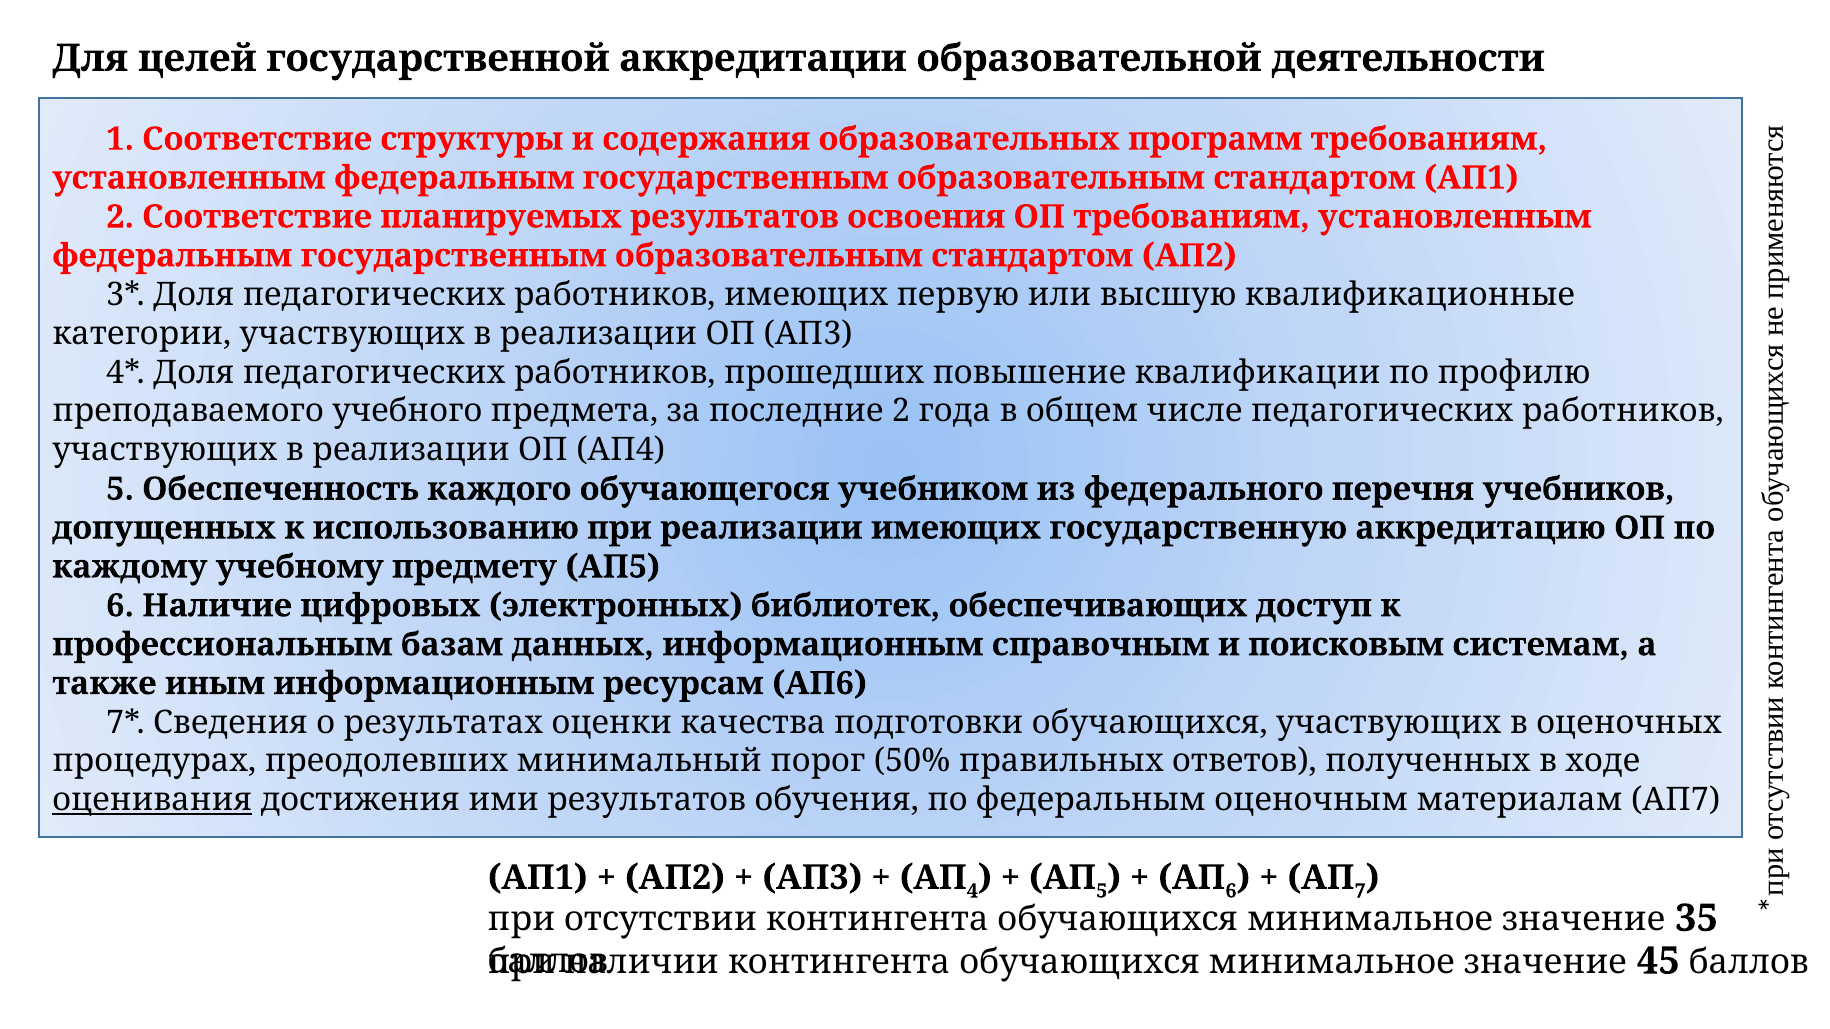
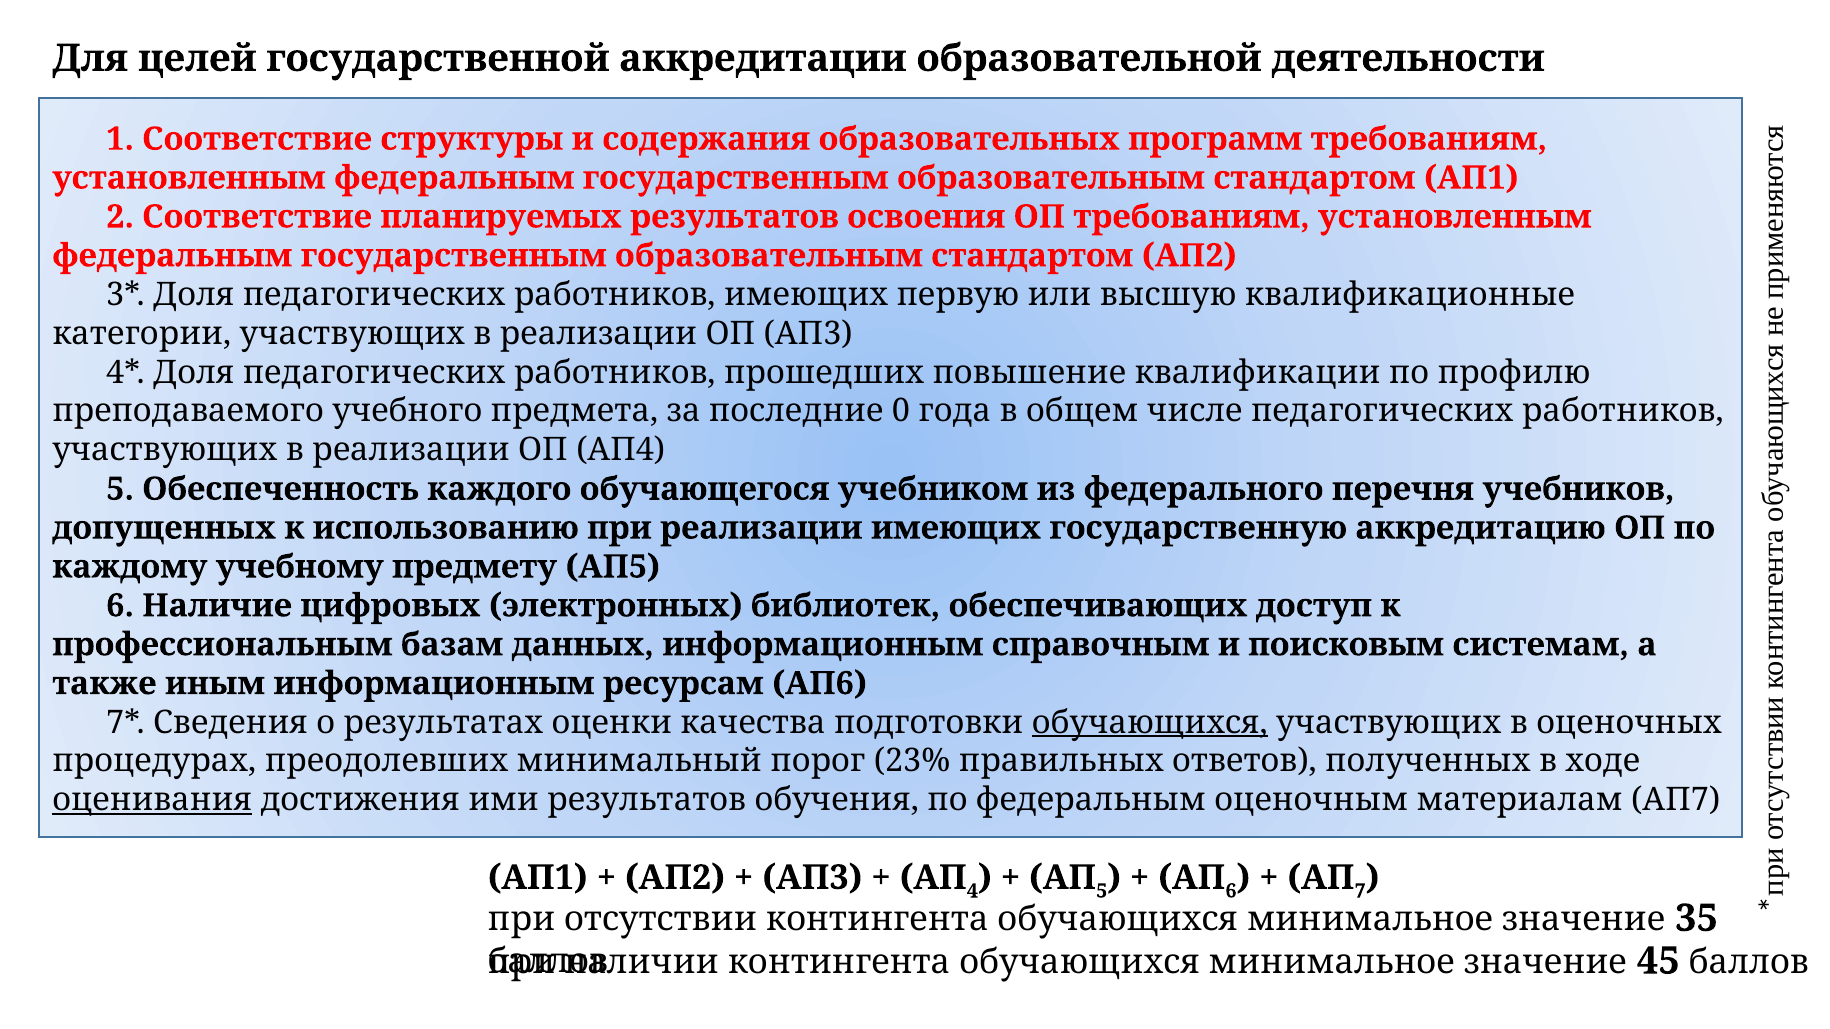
последние 2: 2 -> 0
обучающихся at (1150, 723) underline: none -> present
50%: 50% -> 23%
